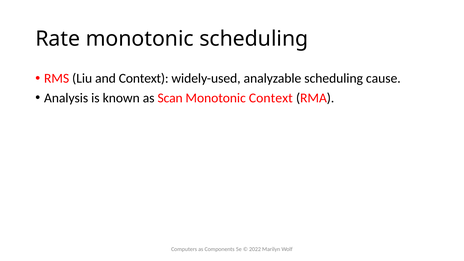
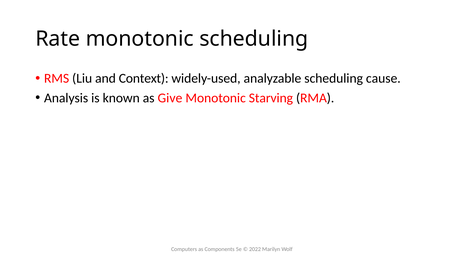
Scan: Scan -> Give
Monotonic Context: Context -> Starving
